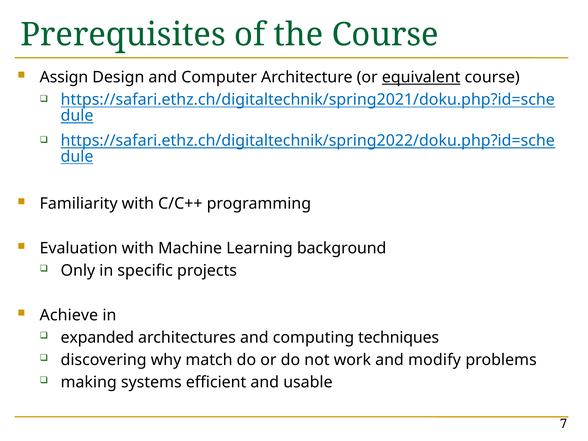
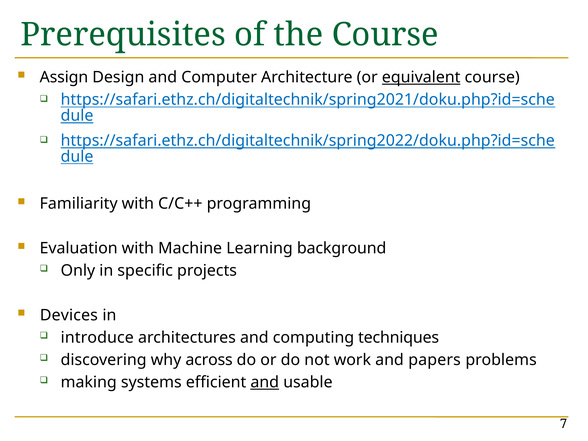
Achieve: Achieve -> Devices
expanded: expanded -> introduce
match: match -> across
modify: modify -> papers
and at (265, 382) underline: none -> present
